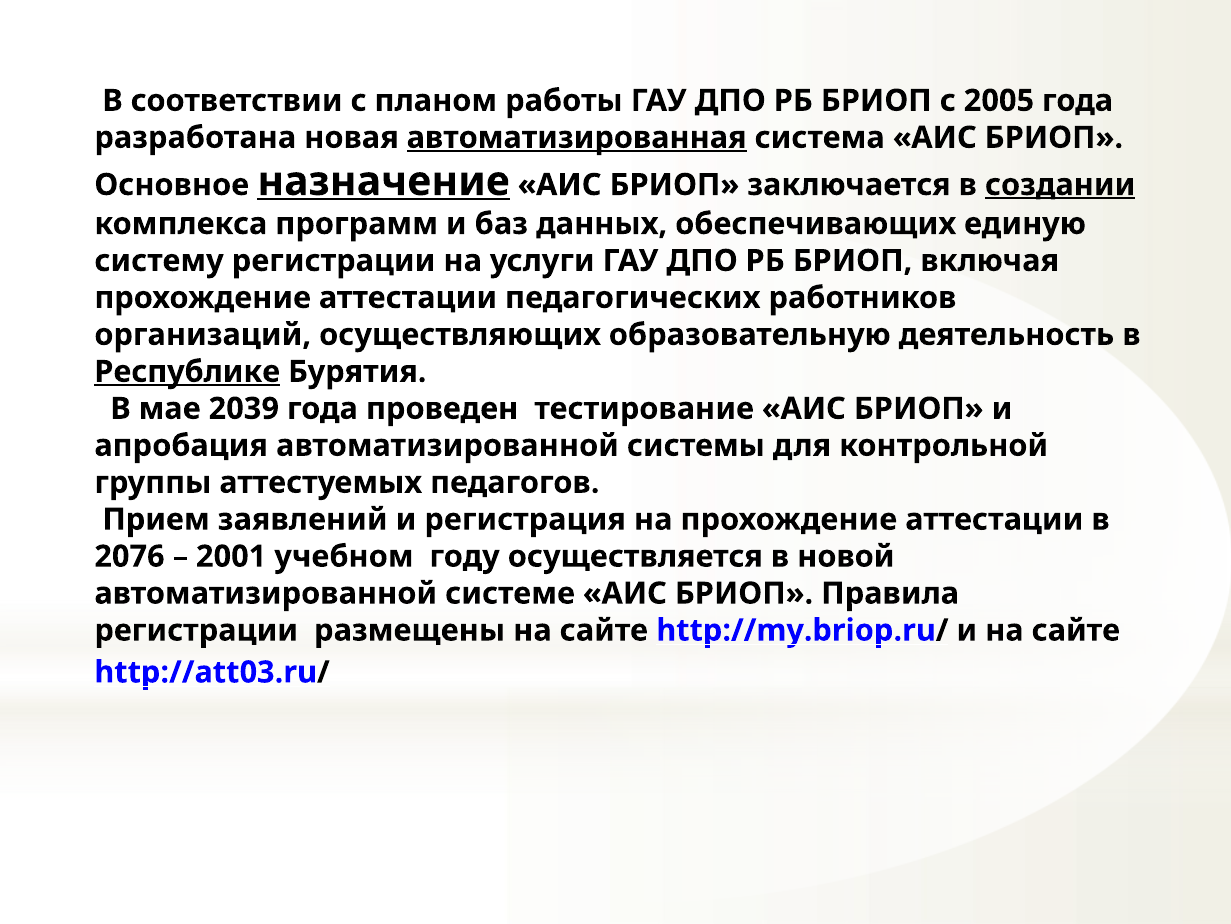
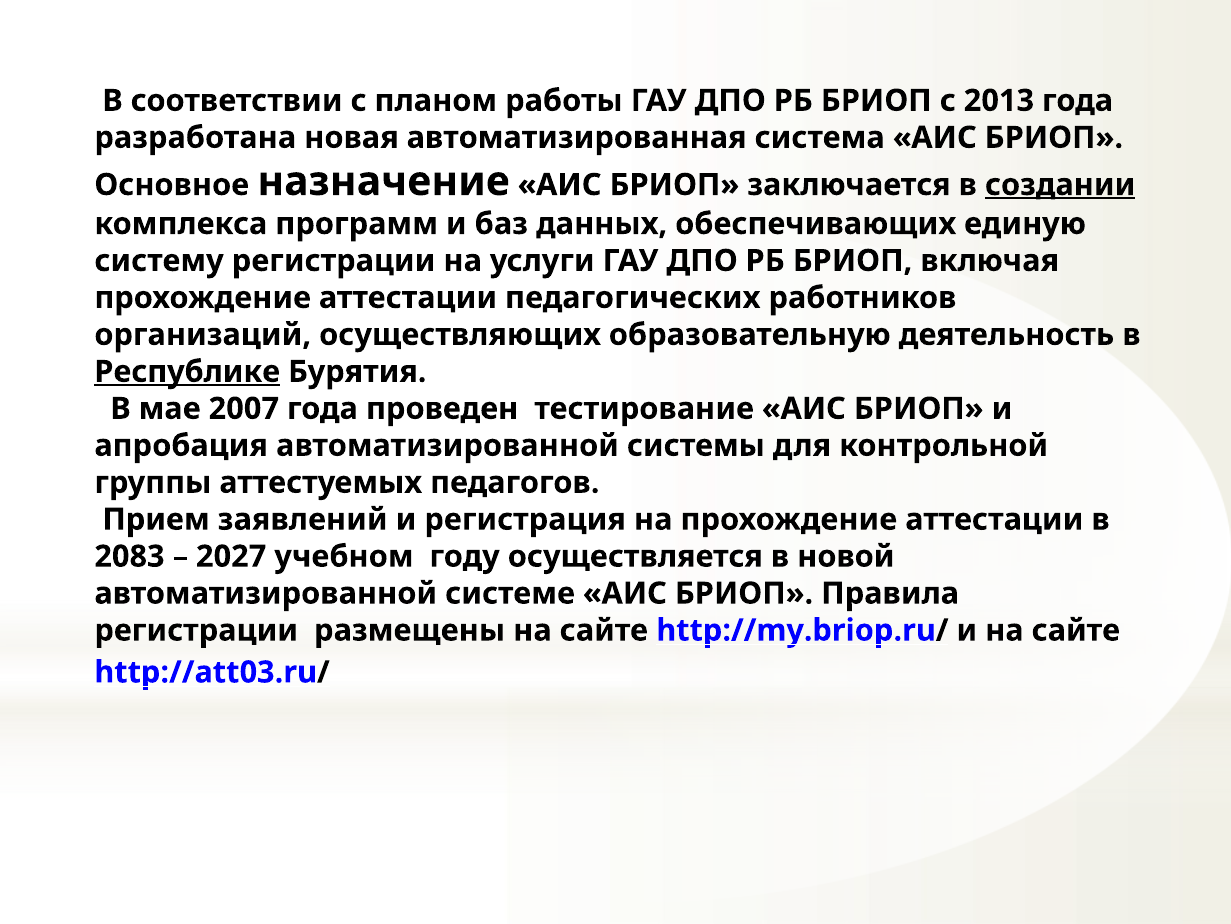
2005: 2005 -> 2013
автоматизированная underline: present -> none
назначение underline: present -> none
2039: 2039 -> 2007
2076: 2076 -> 2083
2001: 2001 -> 2027
